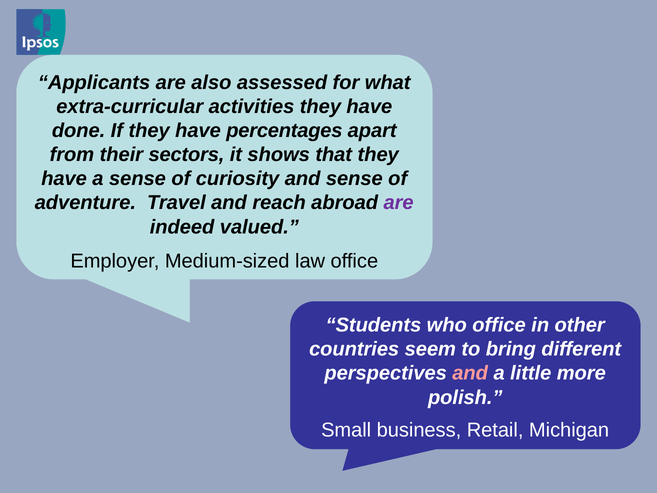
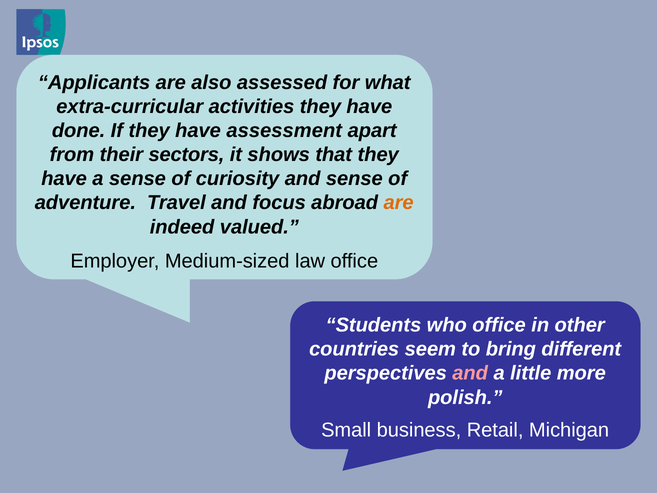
percentages: percentages -> assessment
reach: reach -> focus
are at (399, 203) colour: purple -> orange
